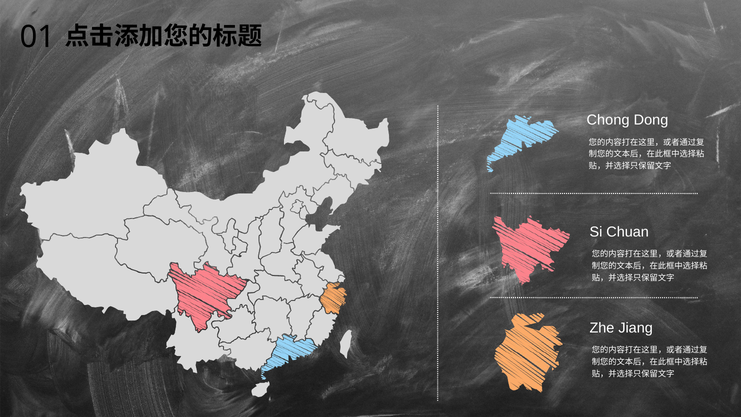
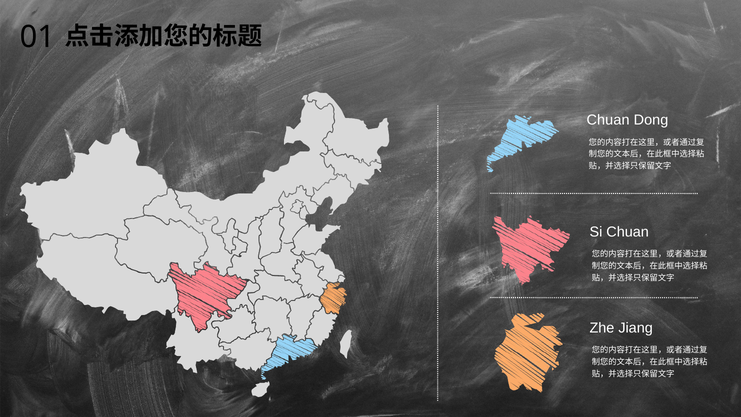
Chong at (608, 120): Chong -> Chuan
